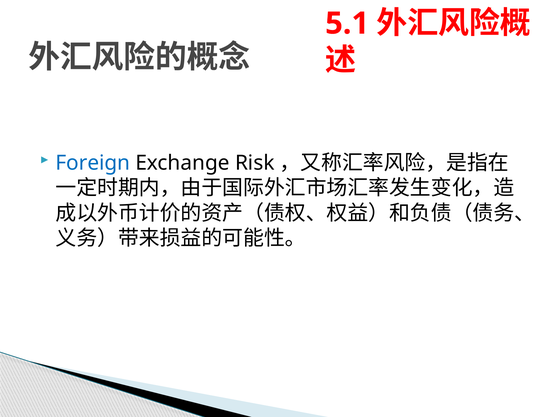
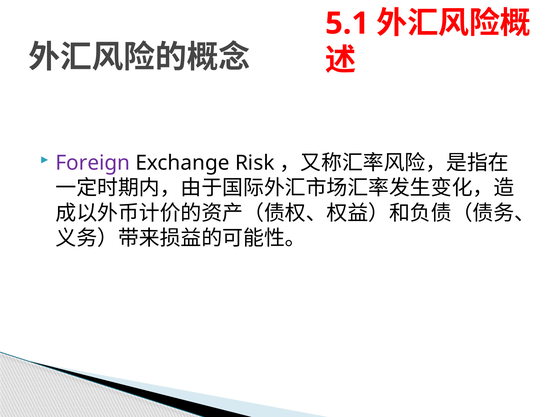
Foreign colour: blue -> purple
